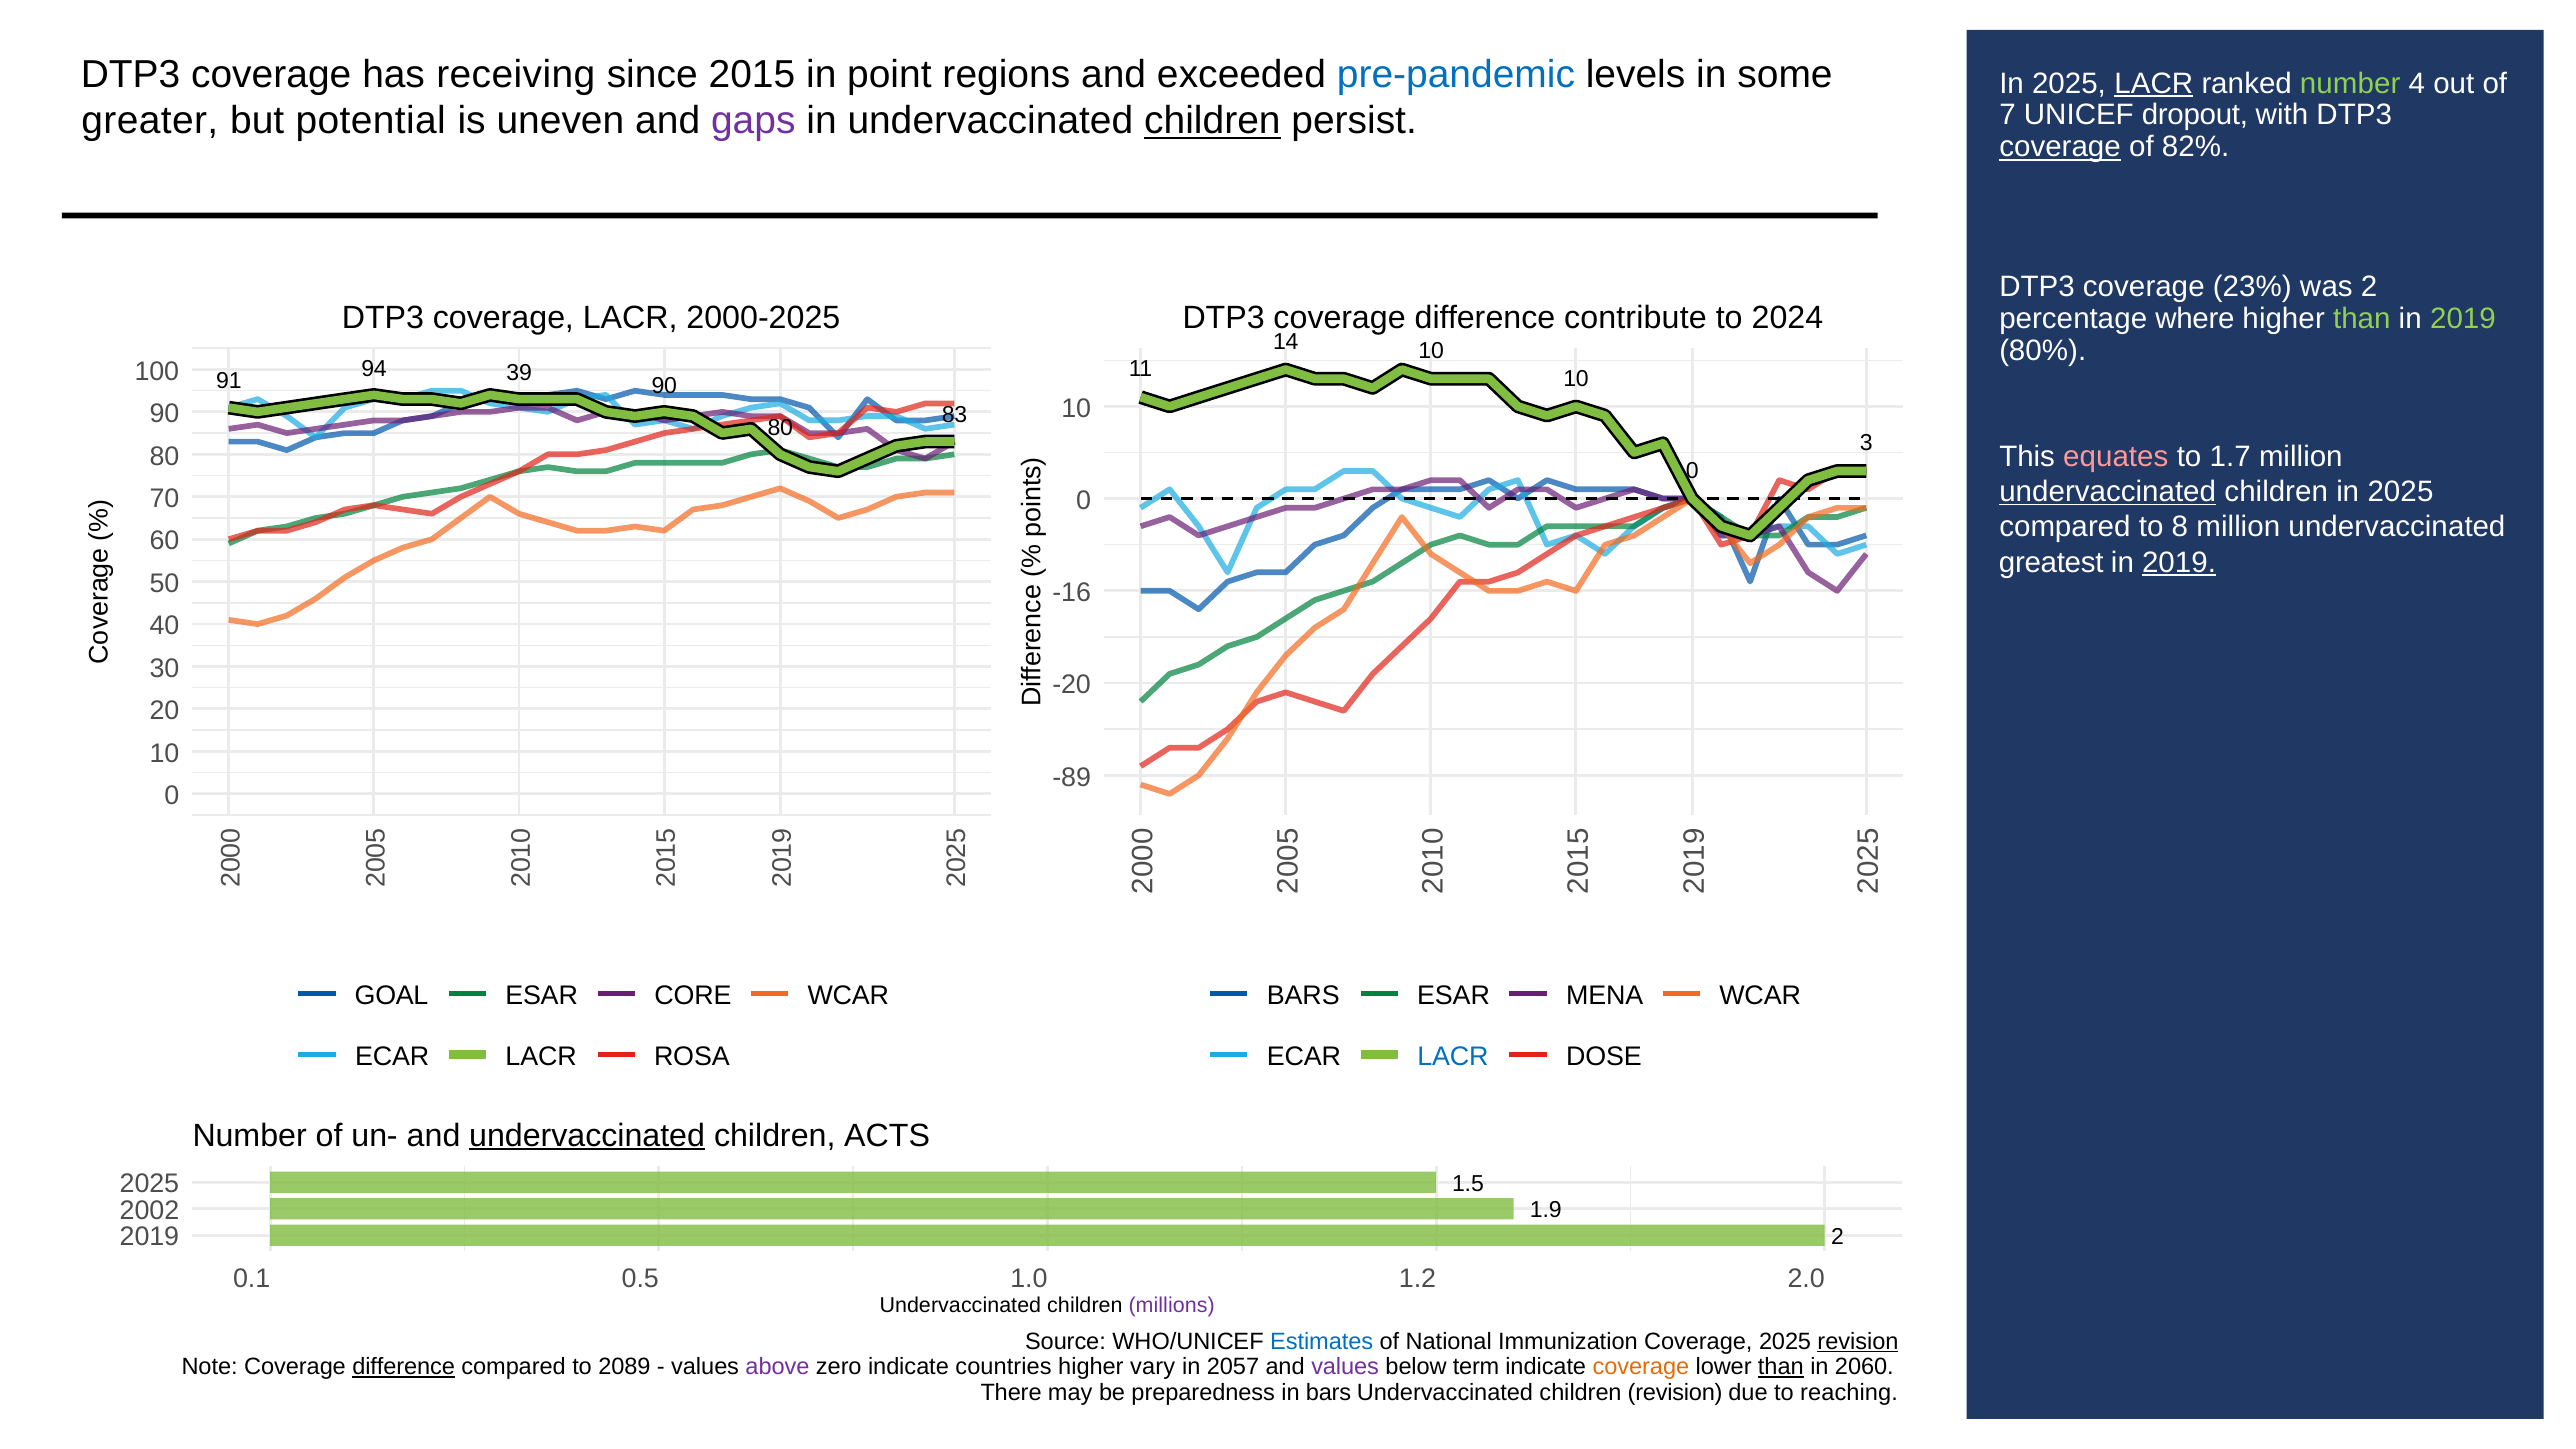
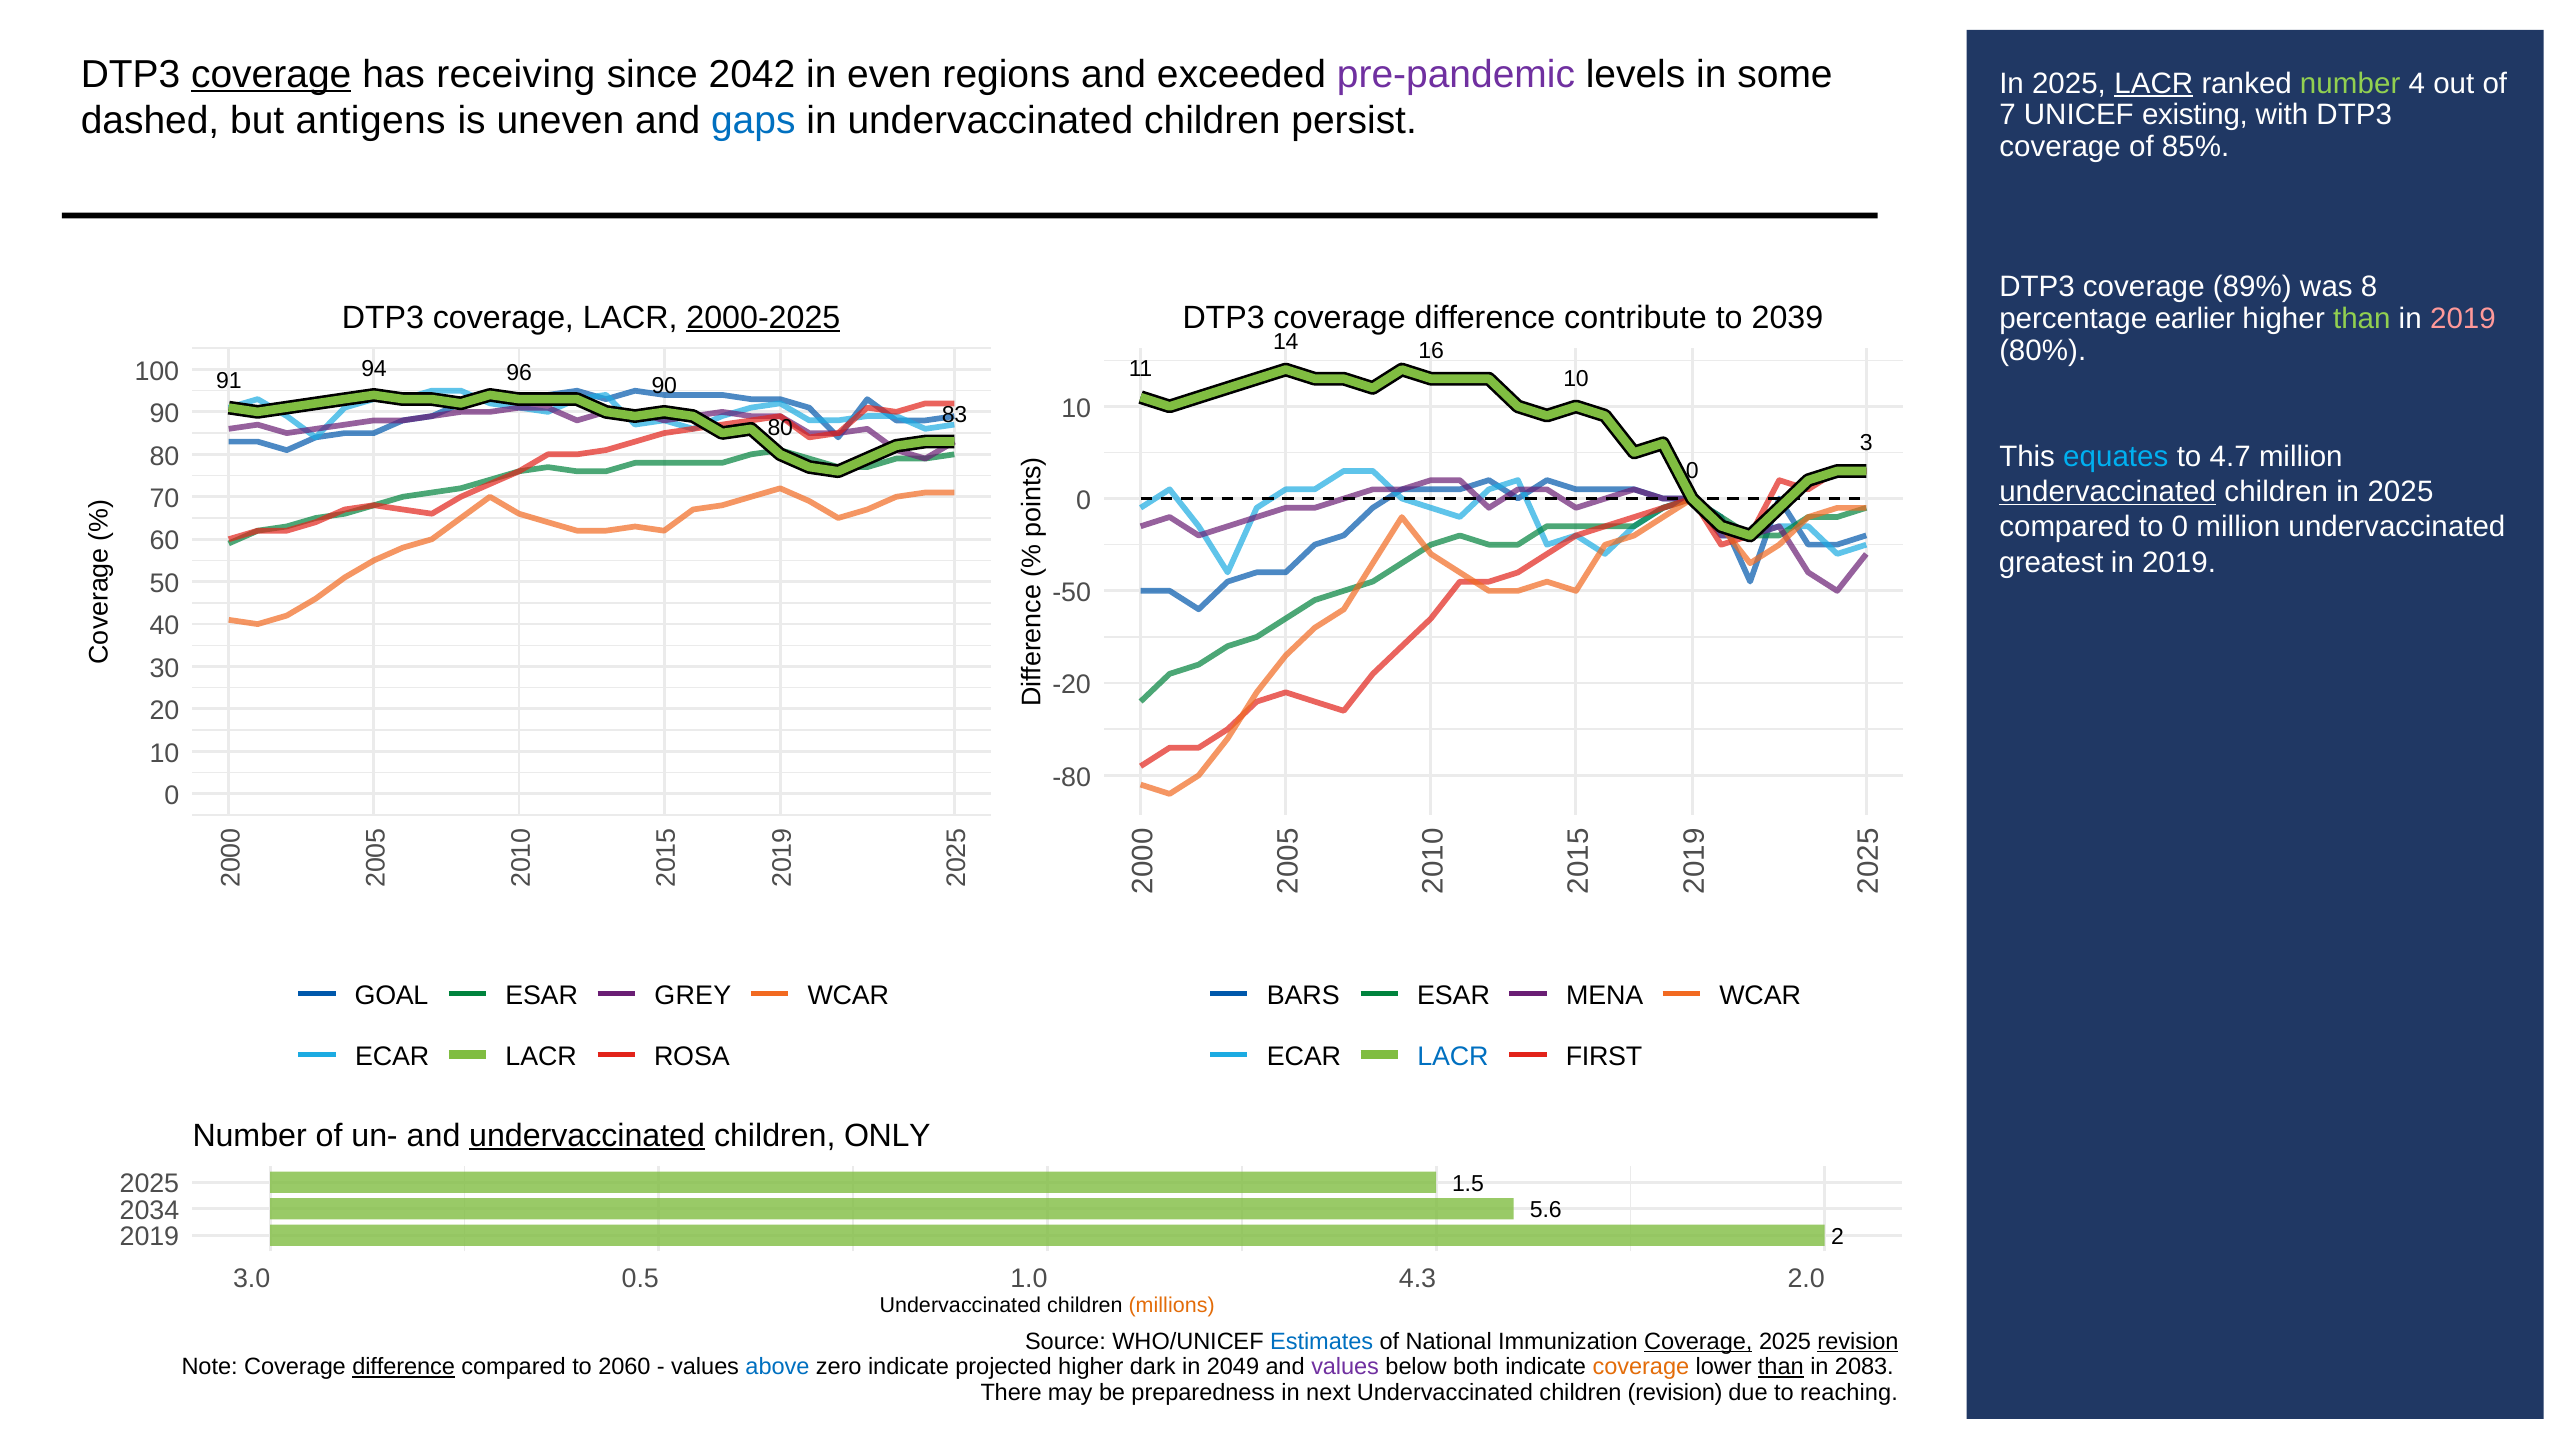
coverage at (271, 74) underline: none -> present
2015: 2015 -> 2042
point: point -> even
pre-pandemic colour: blue -> purple
dropout: dropout -> existing
greater: greater -> dashed
potential: potential -> antigens
gaps colour: purple -> blue
children at (1212, 121) underline: present -> none
coverage at (2060, 147) underline: present -> none
82%: 82% -> 85%
23%: 23% -> 89%
was 2: 2 -> 8
2000-2025 underline: none -> present
2024: 2024 -> 2039
where: where -> earlier
2019 at (2463, 319) colour: light green -> pink
14 10: 10 -> 16
39: 39 -> 96
equates colour: pink -> light blue
1.7: 1.7 -> 4.7
to 8: 8 -> 0
2019 at (2179, 563) underline: present -> none
-16: -16 -> -50
-89: -89 -> -80
CORE: CORE -> GREY
DOSE: DOSE -> FIRST
ACTS: ACTS -> ONLY
2002: 2002 -> 2034
1.9: 1.9 -> 5.6
0.1: 0.1 -> 3.0
1.2: 1.2 -> 4.3
millions colour: purple -> orange
Coverage at (1698, 1341) underline: none -> present
2089: 2089 -> 2060
above colour: purple -> blue
countries: countries -> projected
vary: vary -> dark
2057: 2057 -> 2049
term: term -> both
2060: 2060 -> 2083
in bars: bars -> next
